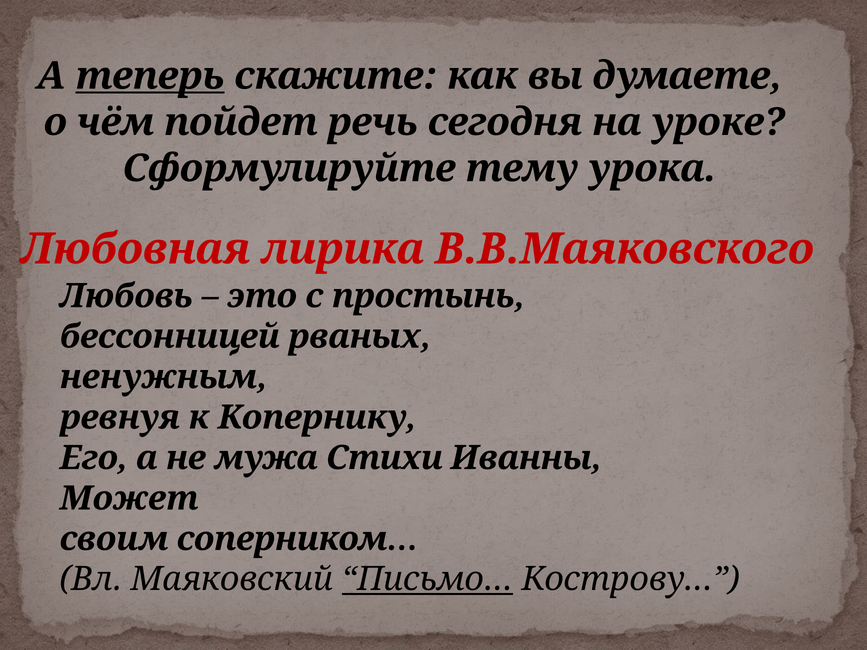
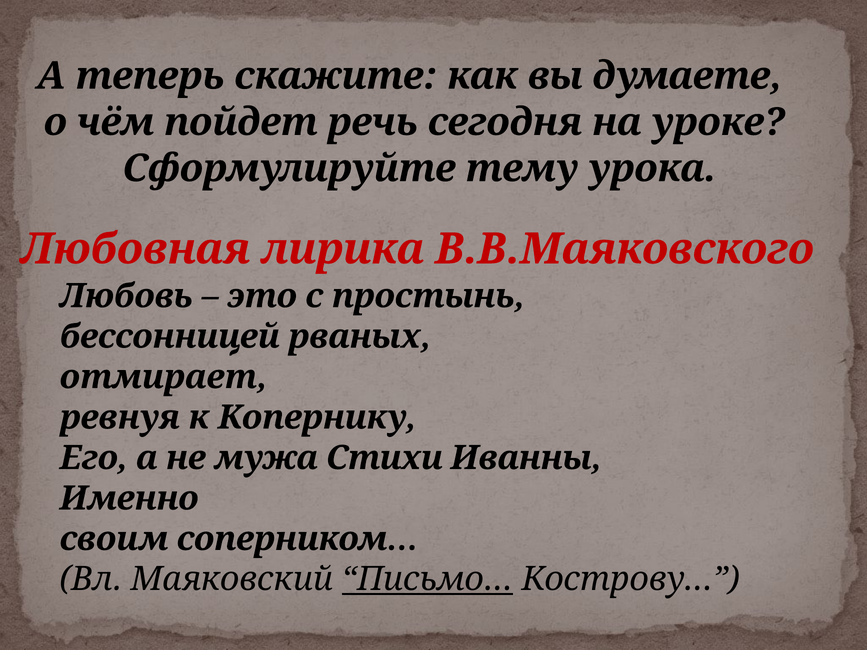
теперь underline: present -> none
ненужным: ненужным -> отмирает
Может: Может -> Именно
